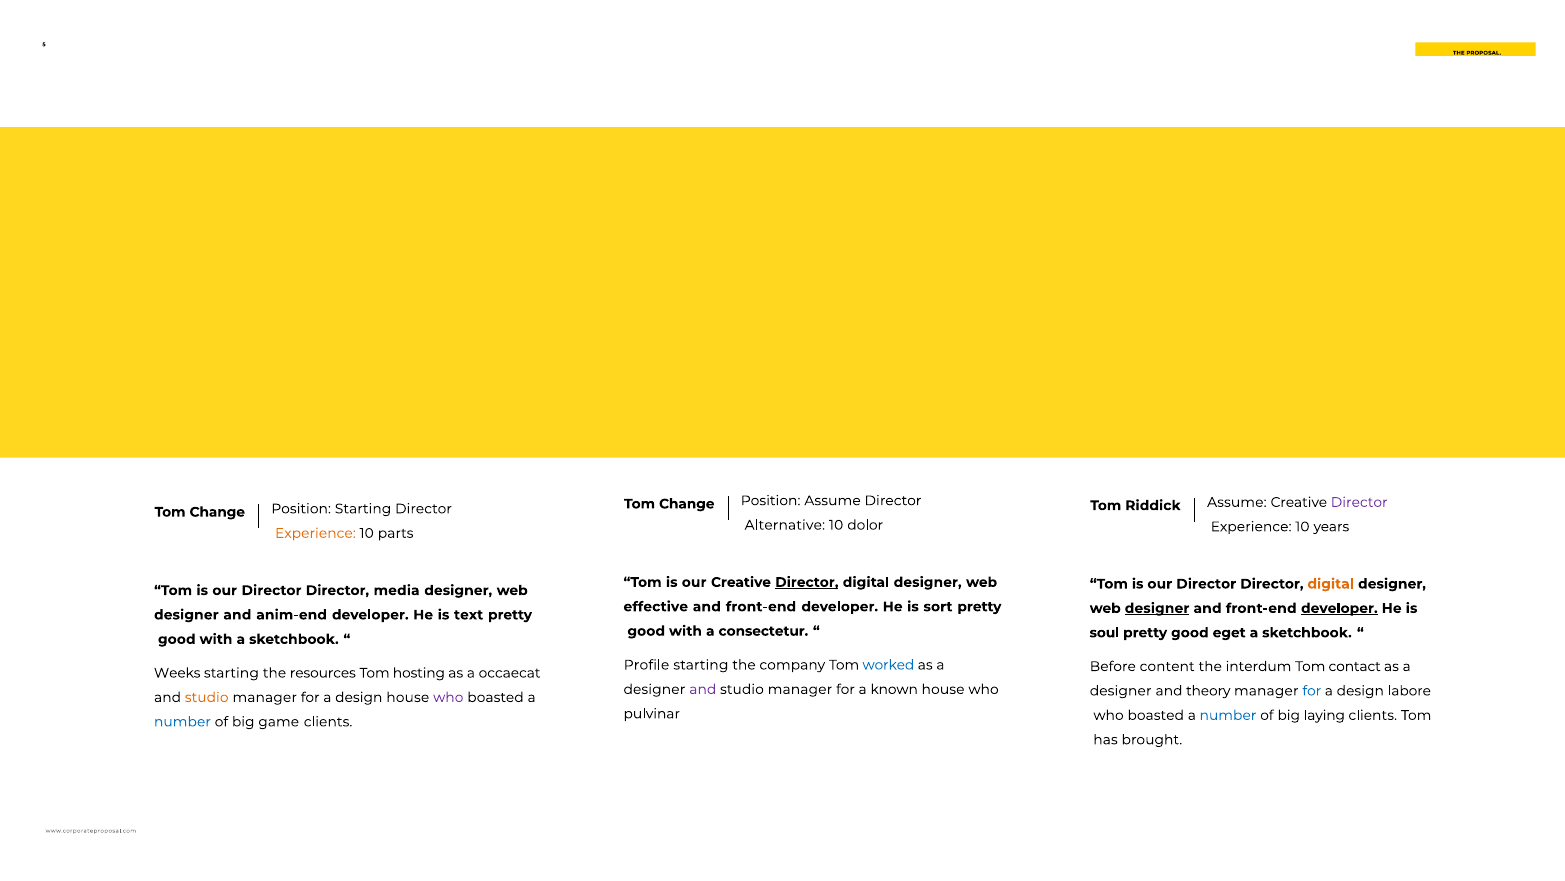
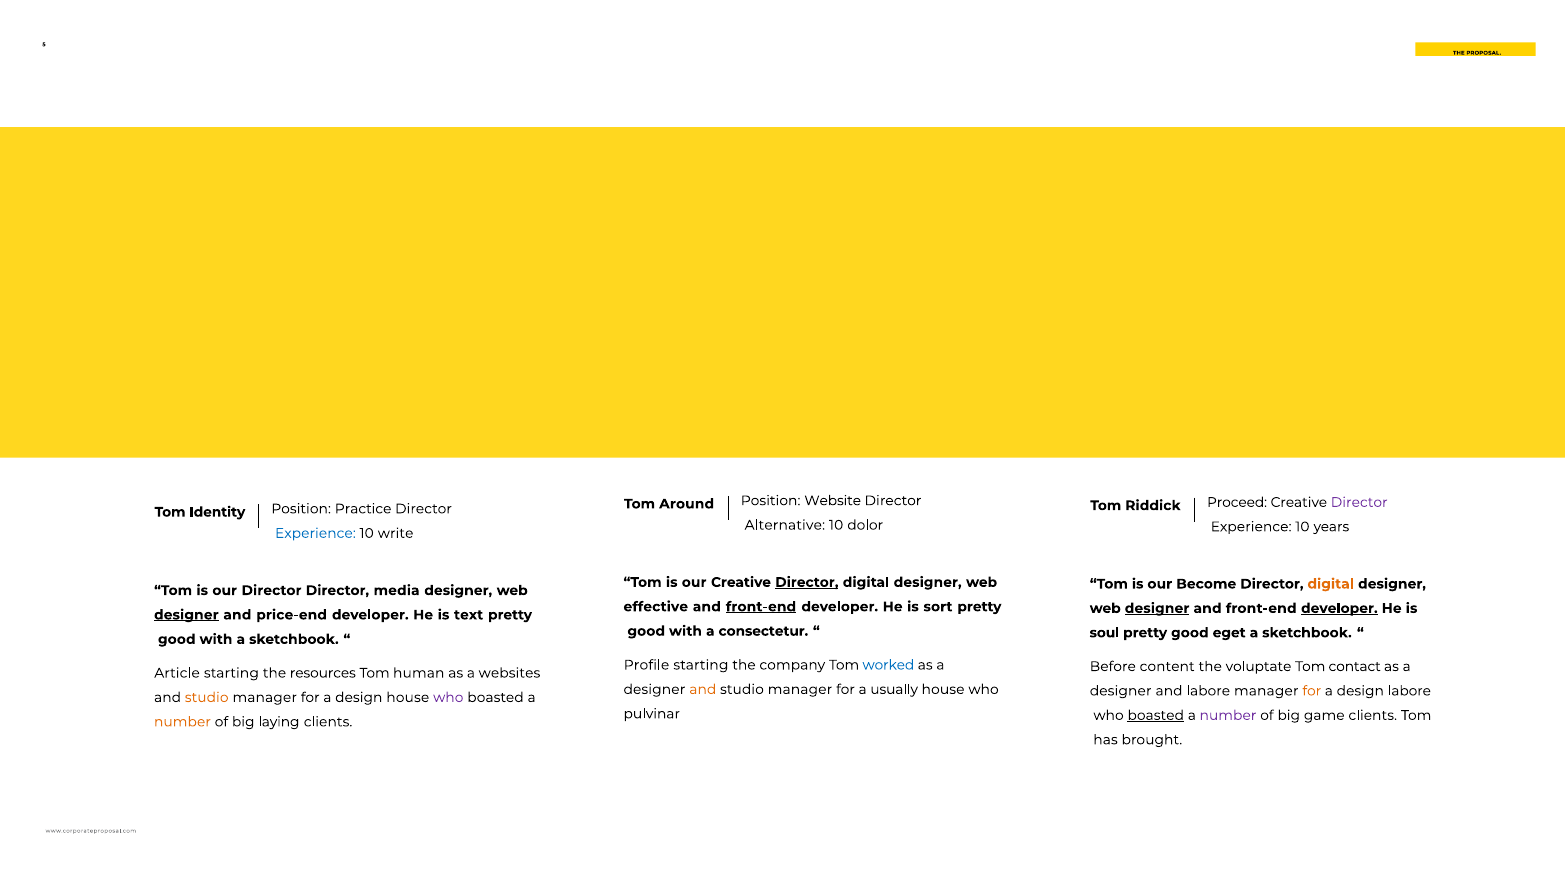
Position Assume: Assume -> Website
Assume at (1237, 502): Assume -> Proceed
Change at (687, 504): Change -> Around
Position Starting: Starting -> Practice
Change at (217, 512): Change -> Identity
Experience at (315, 533) colour: orange -> blue
parts: parts -> write
Director at (1206, 584): Director -> Become
front-end at (761, 606) underline: none -> present
designer at (186, 614) underline: none -> present
anim-end: anim-end -> price-end
interdum: interdum -> voluptate
Weeks: Weeks -> Article
hosting: hosting -> human
occaecat: occaecat -> websites
and at (703, 689) colour: purple -> orange
known: known -> usually
and theory: theory -> labore
for at (1312, 690) colour: blue -> orange
boasted at (1156, 715) underline: none -> present
number at (1228, 715) colour: blue -> purple
laying: laying -> game
number at (182, 721) colour: blue -> orange
game: game -> laying
